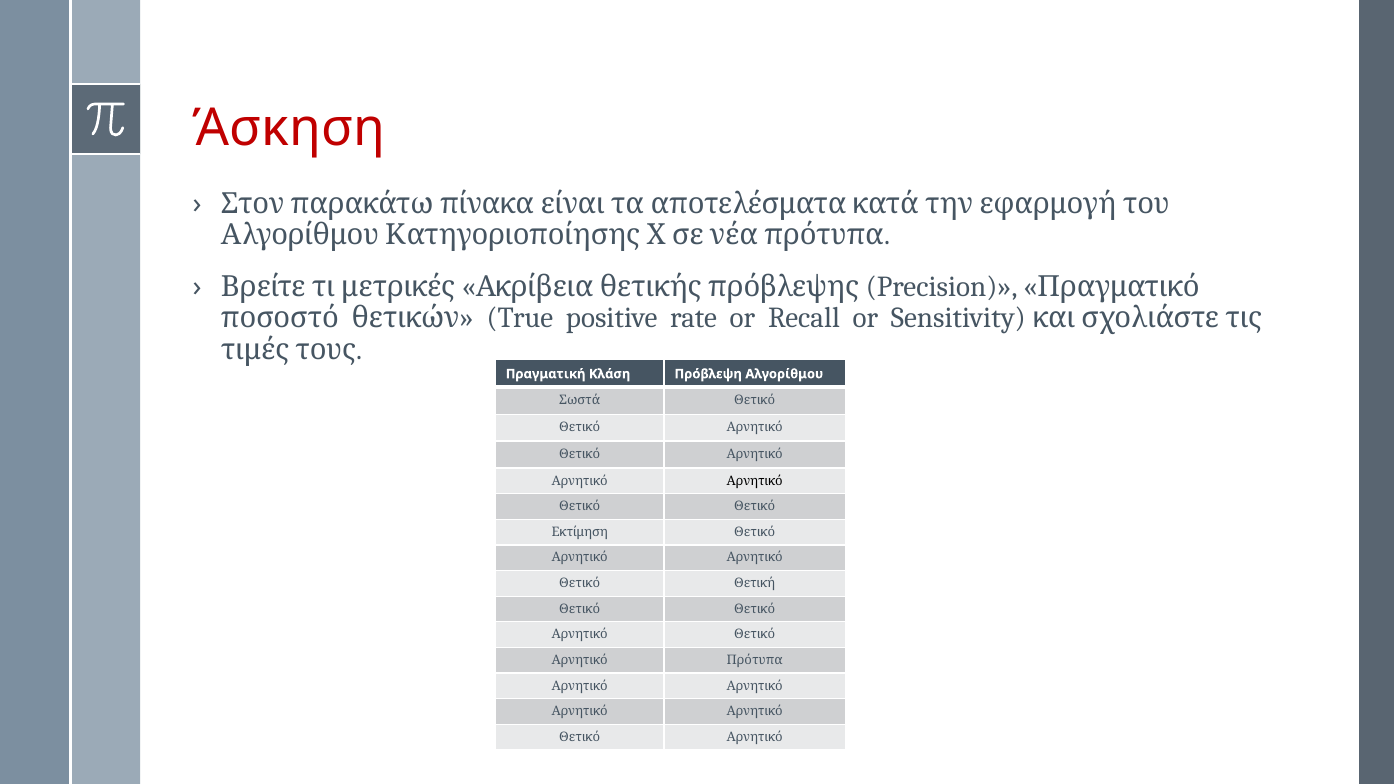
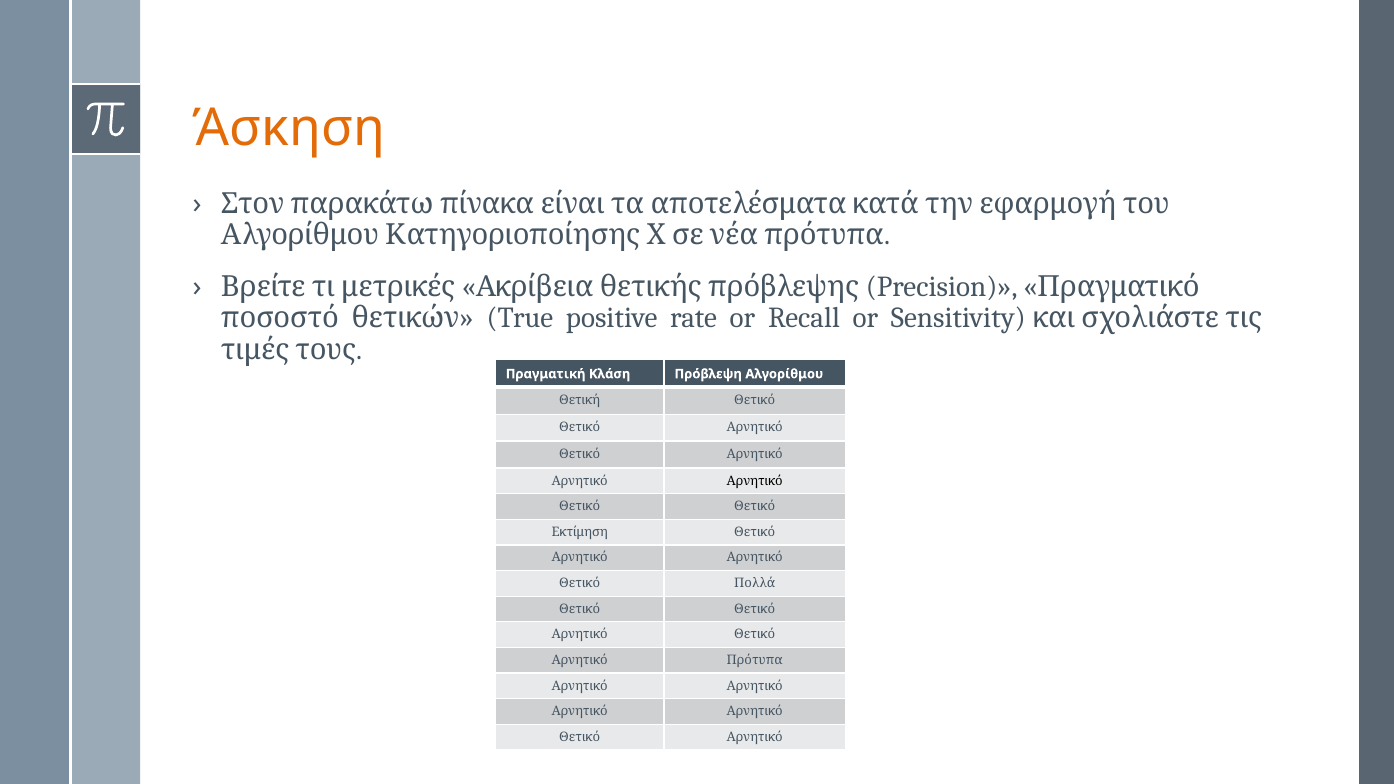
Άσκηση colour: red -> orange
Σωστά: Σωστά -> Θετική
Θετική: Θετική -> Πολλά
